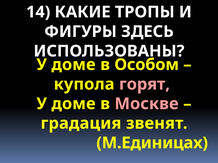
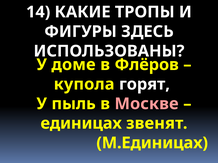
Особом: Особом -> Флёров
горят colour: pink -> white
доме at (74, 104): доме -> пыль
градация: градация -> единицах
